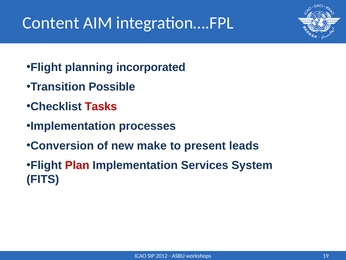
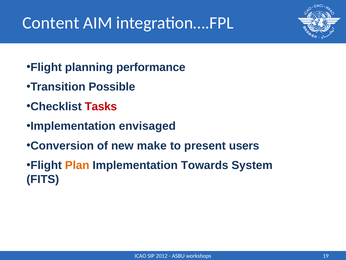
incorporated: incorporated -> performance
processes: processes -> envisaged
leads: leads -> users
Plan colour: red -> orange
Services: Services -> Towards
